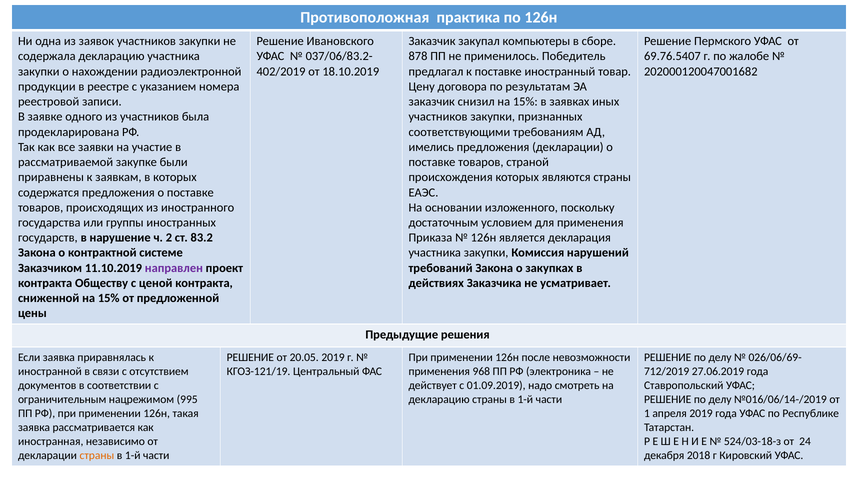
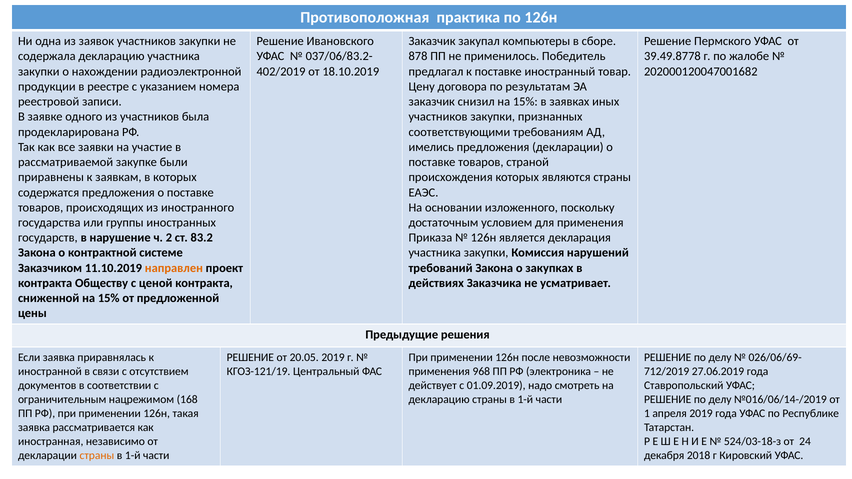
69.76.5407: 69.76.5407 -> 39.49.8778
направлен colour: purple -> orange
995: 995 -> 168
